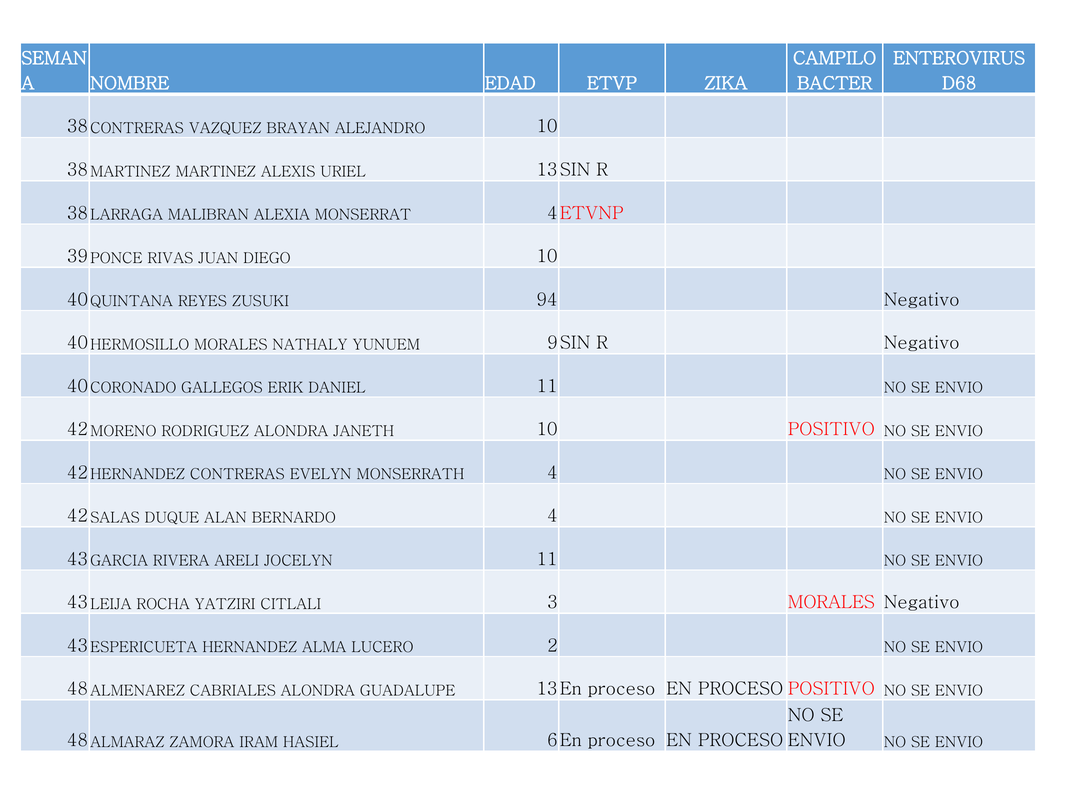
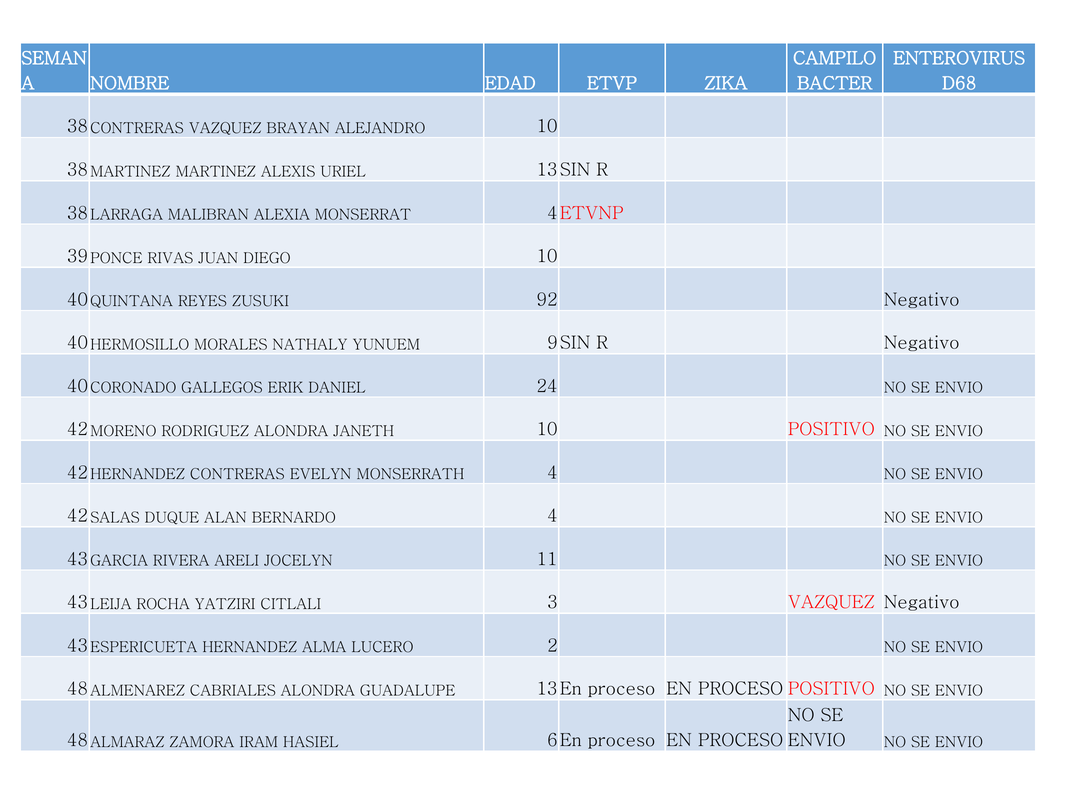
94: 94 -> 92
DANIEL 11: 11 -> 24
3 MORALES: MORALES -> VAZQUEZ
